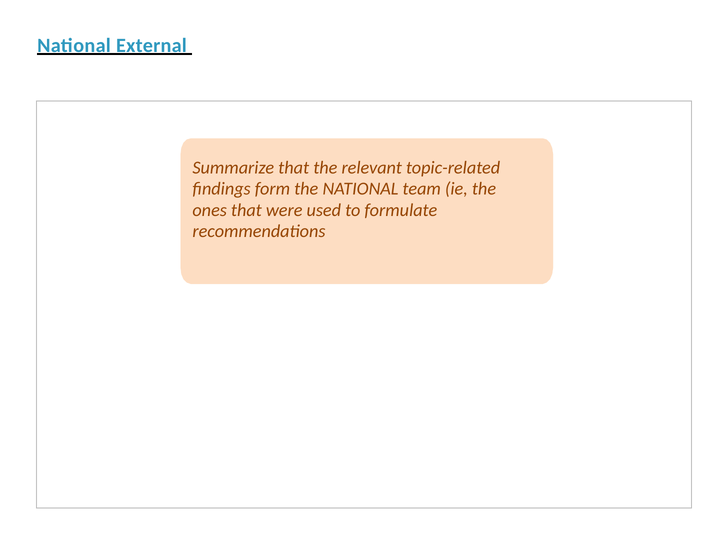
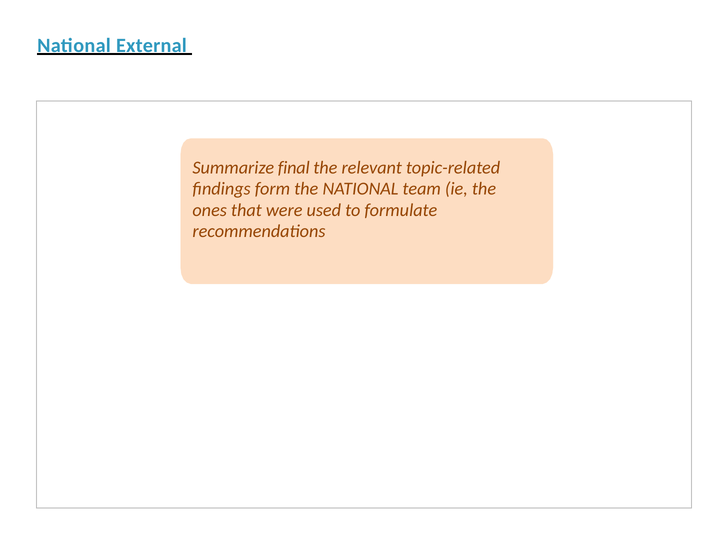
Summarize that: that -> final
